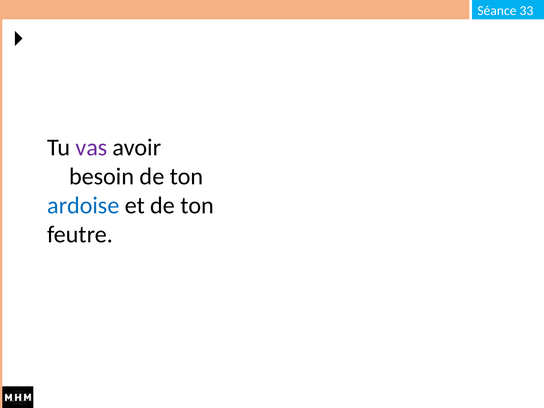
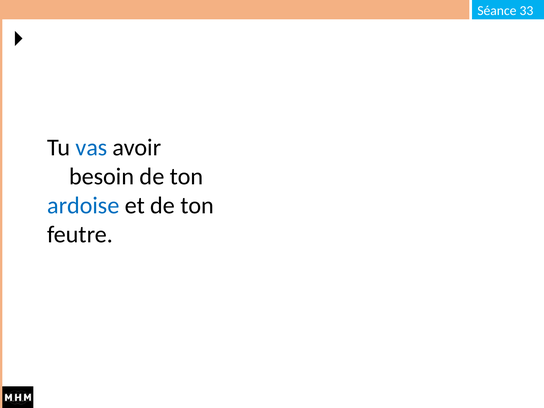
vas colour: purple -> blue
